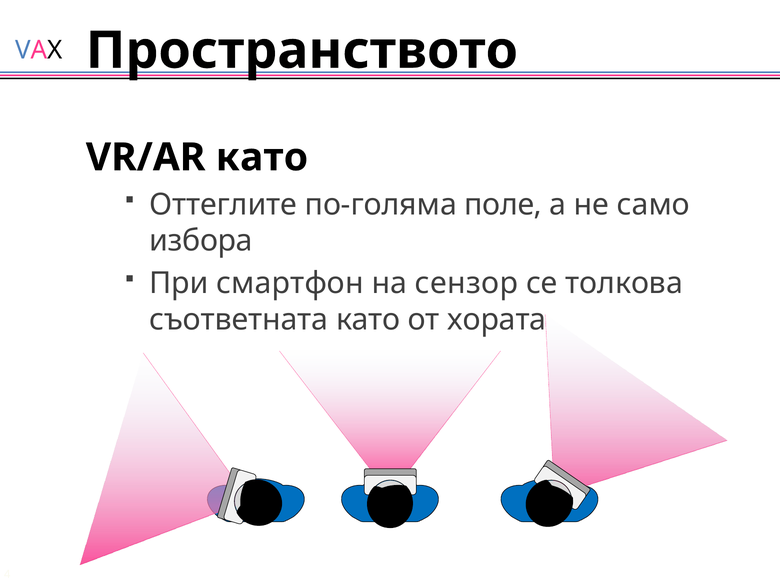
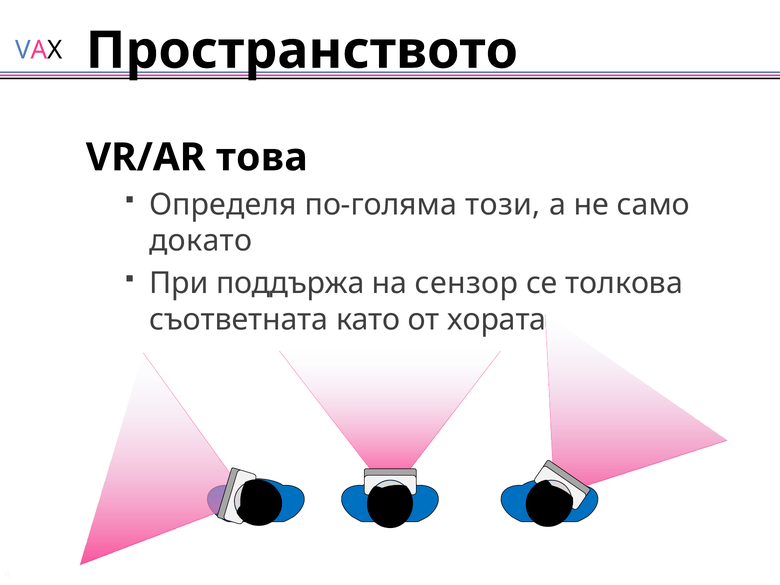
VR/AR като: като -> това
Оттеглите: Оттеглите -> Определя
поле: поле -> този
избора: избора -> докато
смартфон: смартфон -> поддържа
